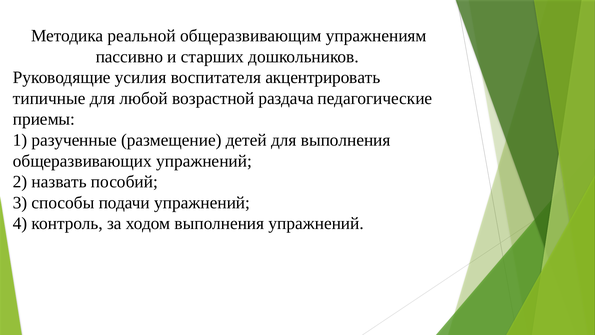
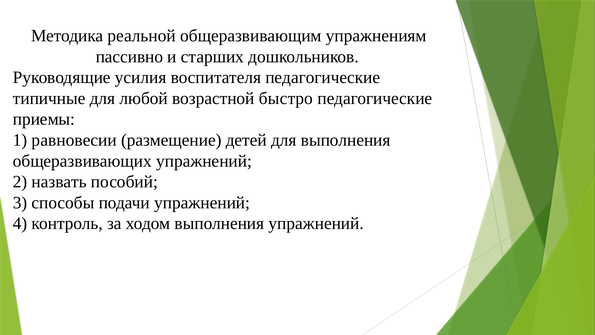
воспитателя акцентрировать: акцентрировать -> педагогические
раздача: раздача -> быстро
разученные: разученные -> равновесии
